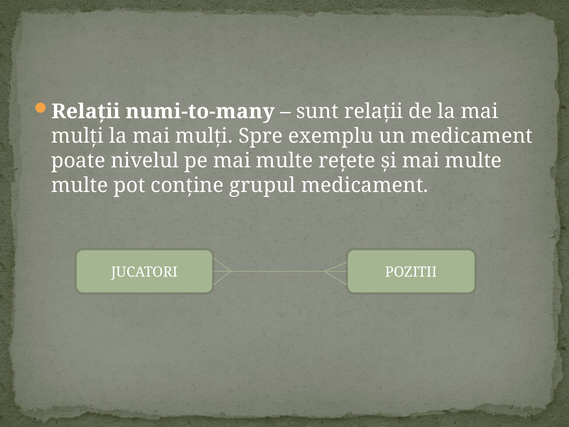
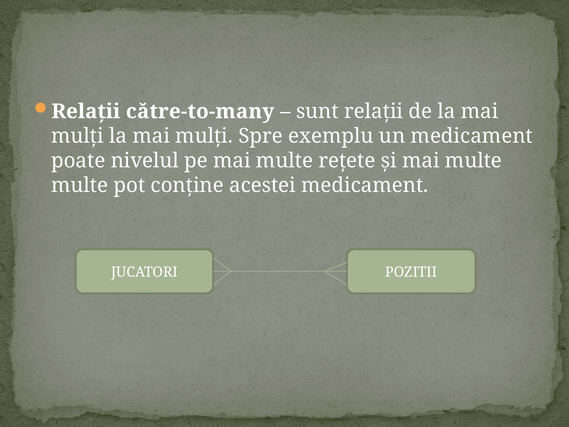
numi-to-many: numi-to-many -> către-to-many
grupul: grupul -> acestei
